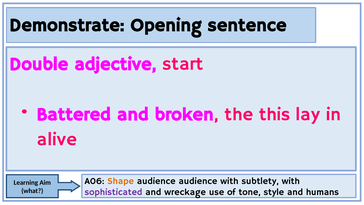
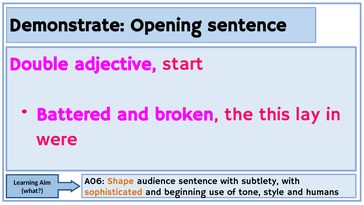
alive: alive -> were
audience audience: audience -> sentence
sophisticated colour: purple -> orange
wreckage: wreckage -> beginning
